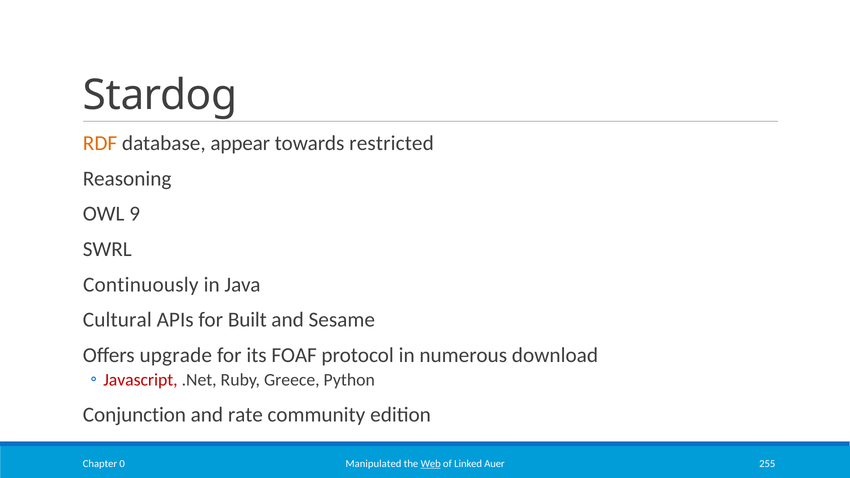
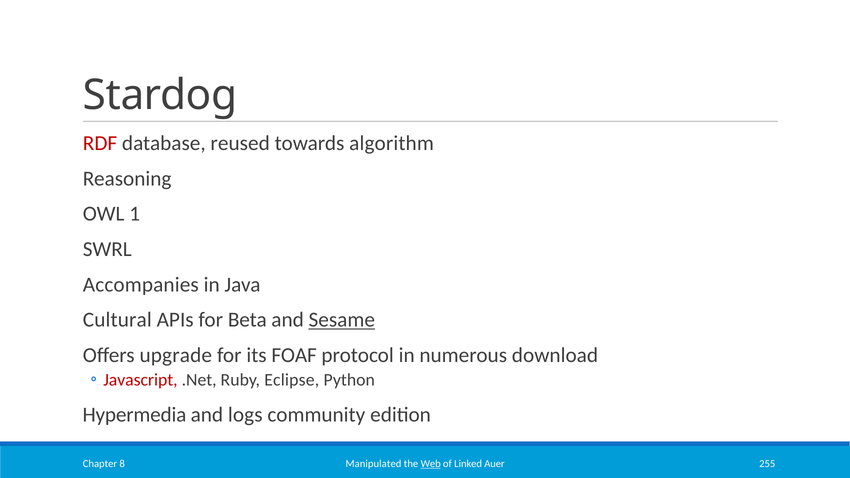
RDF colour: orange -> red
appear: appear -> reused
restricted: restricted -> algorithm
9: 9 -> 1
Continuously: Continuously -> Accompanies
Built: Built -> Beta
Sesame underline: none -> present
Greece: Greece -> Eclipse
Conjunction: Conjunction -> Hypermedia
rate: rate -> logs
0: 0 -> 8
